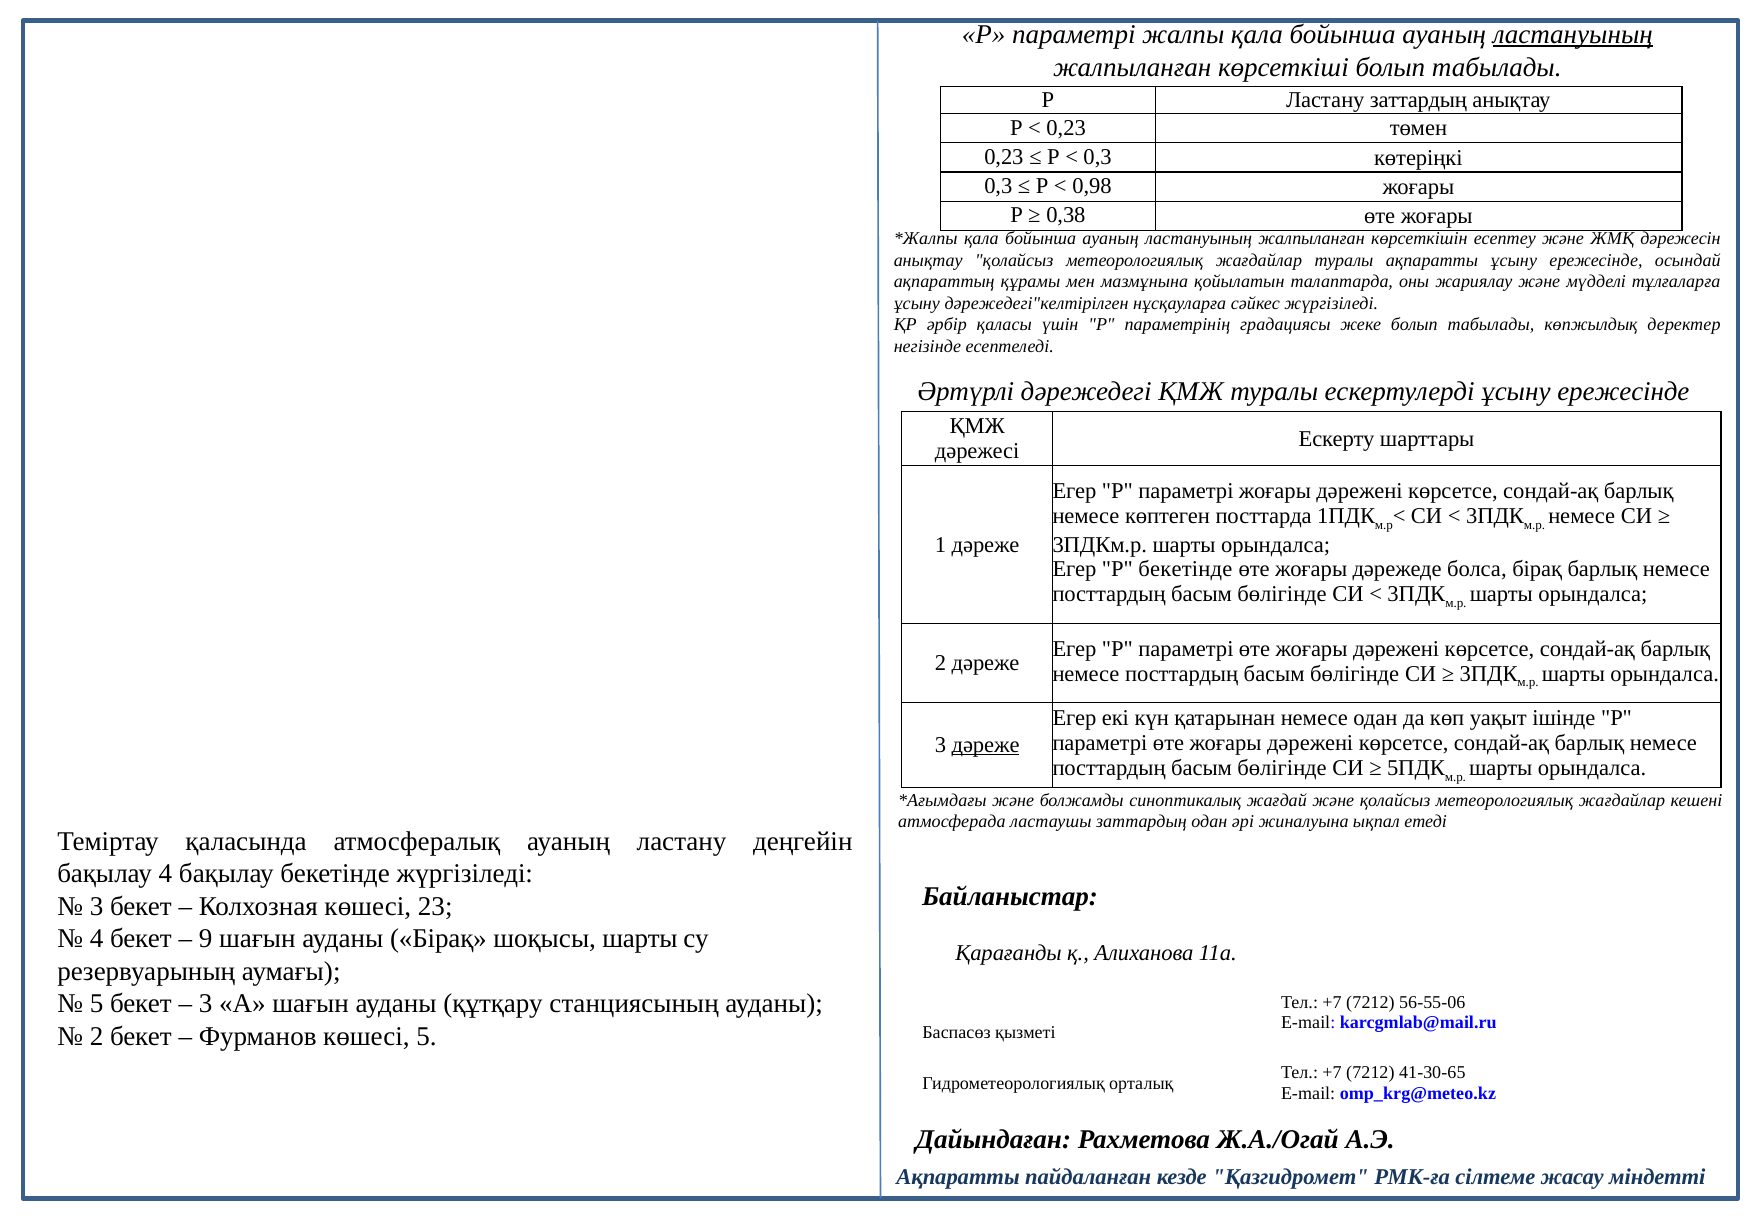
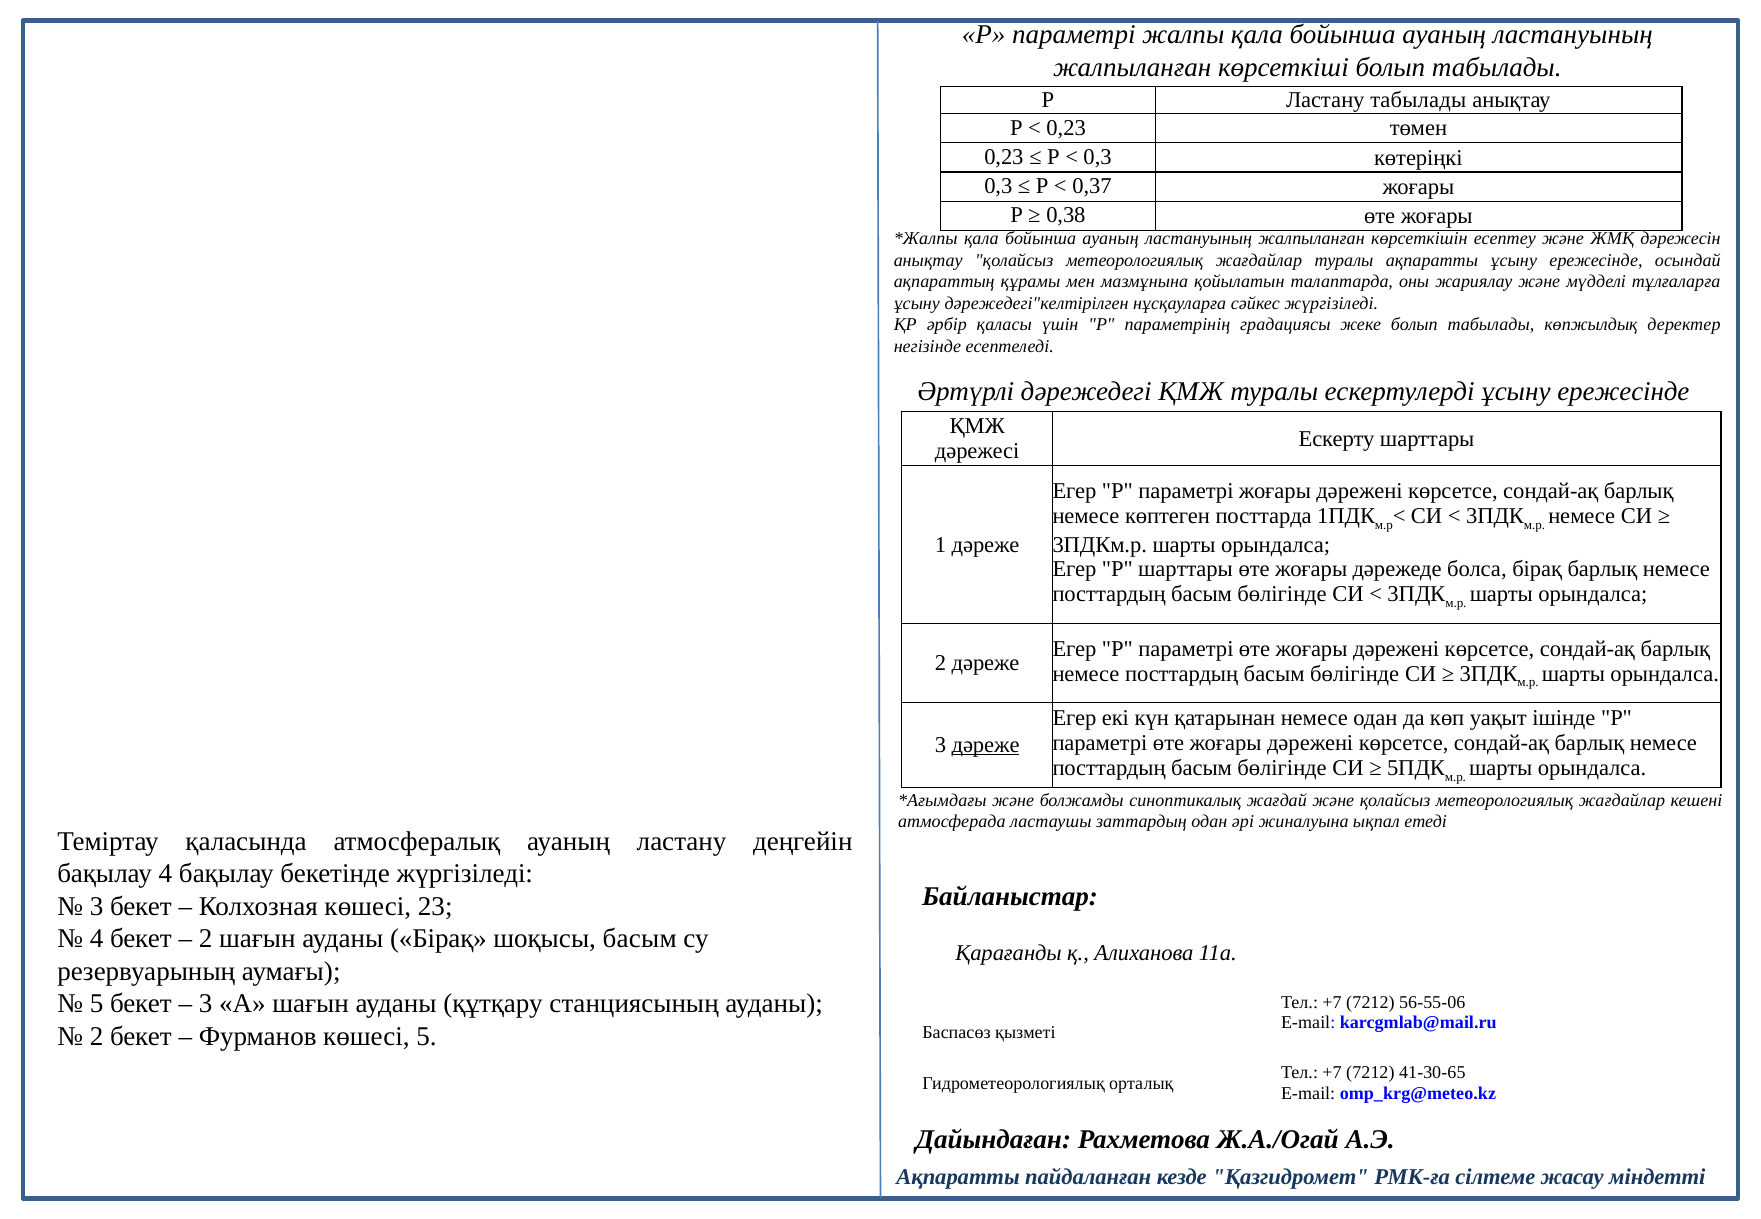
ластануының at (1573, 35) underline: present -> none
Ластану заттардың: заттардың -> табылады
0,98: 0,98 -> 0,37
P бекетінде: бекетінде -> шарттары
9 at (206, 939): 9 -> 2
шоқысы шарты: шарты -> басым
